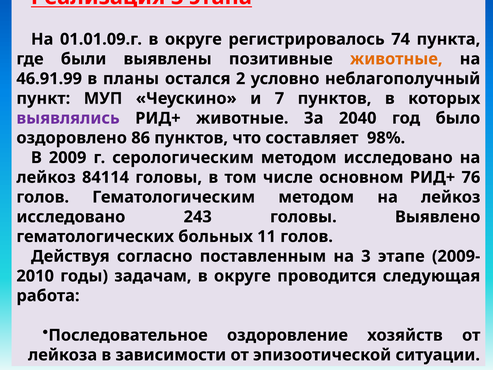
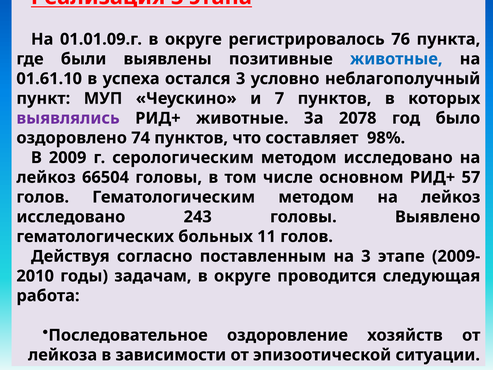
74: 74 -> 76
животные at (396, 59) colour: orange -> blue
46.91.99: 46.91.99 -> 01.61.10
планы: планы -> успеха
остался 2: 2 -> 3
2040: 2040 -> 2078
86: 86 -> 74
84114: 84114 -> 66504
76: 76 -> 57
